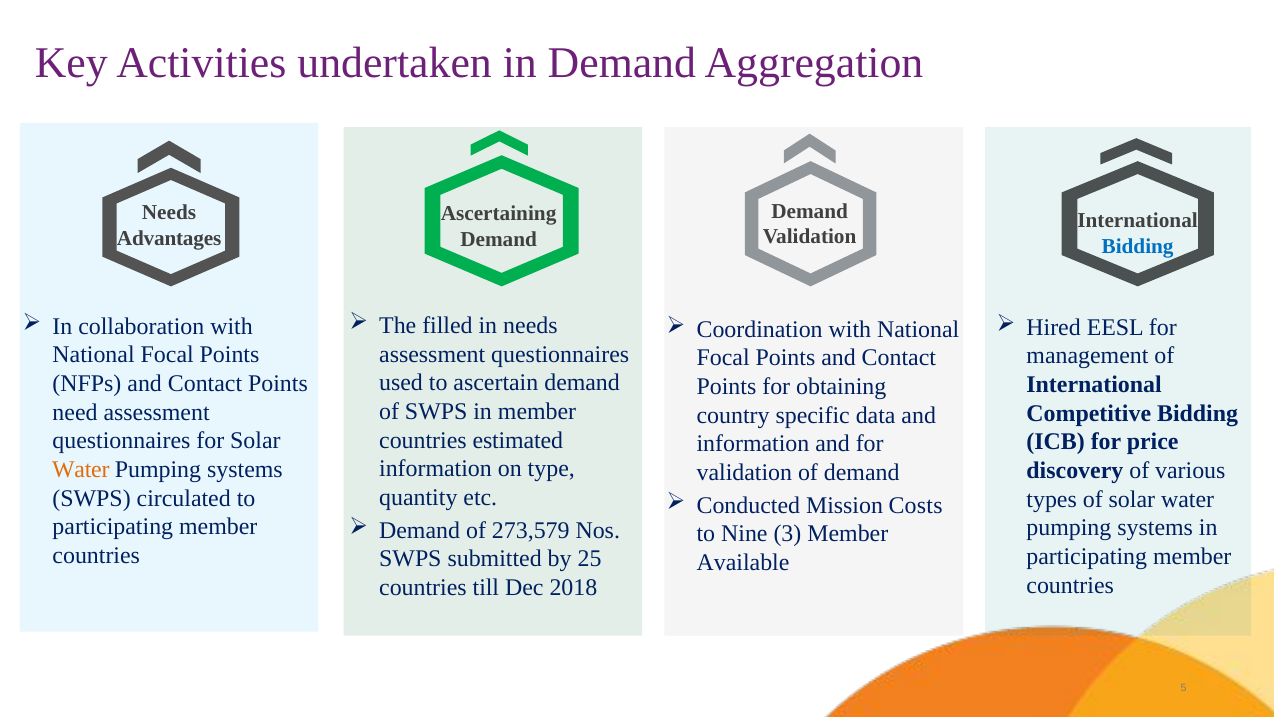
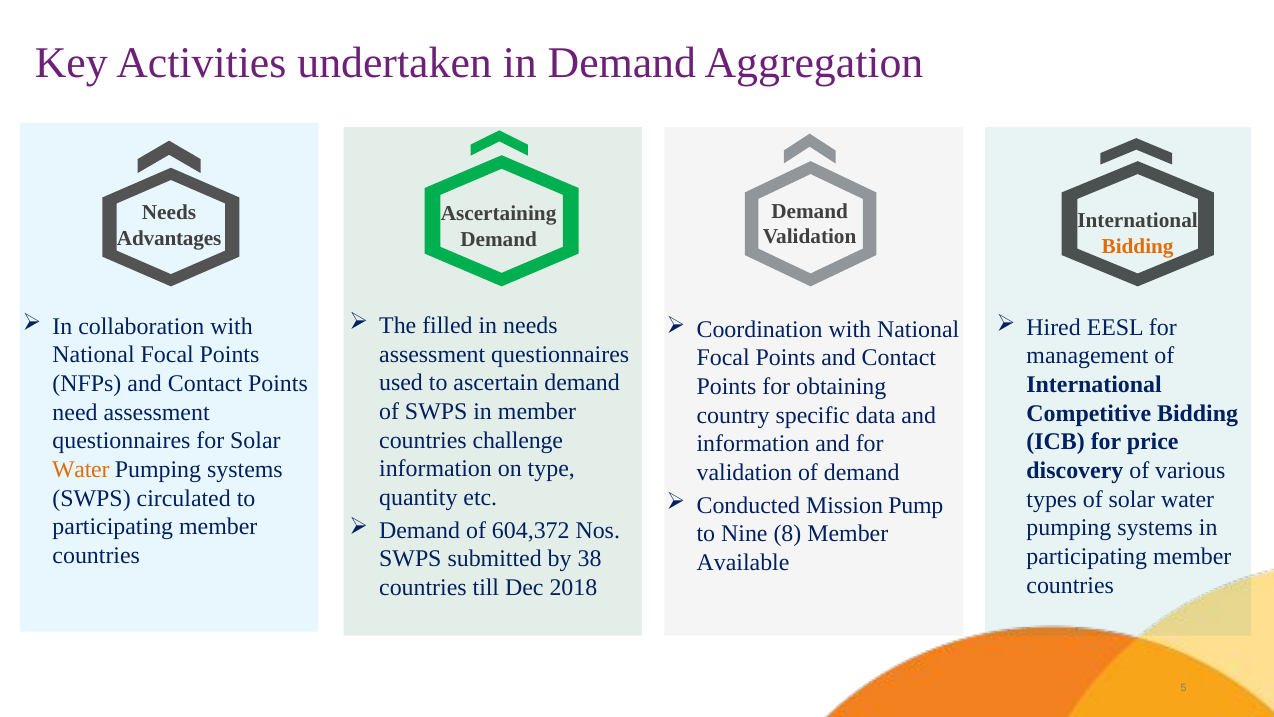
Bidding at (1138, 246) colour: blue -> orange
estimated: estimated -> challenge
Costs: Costs -> Pump
273,579: 273,579 -> 604,372
3: 3 -> 8
25: 25 -> 38
